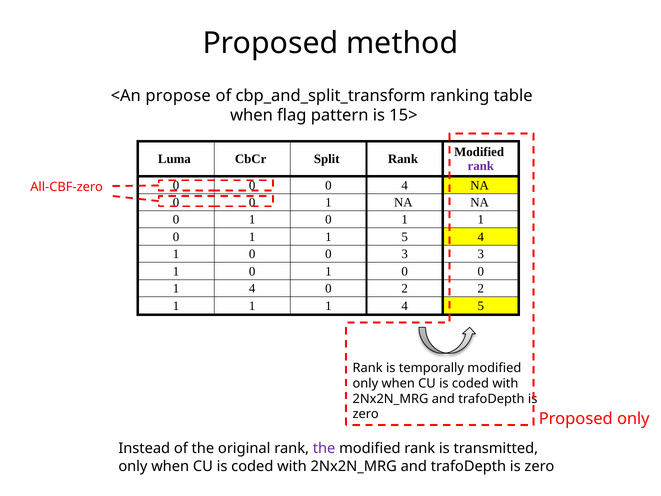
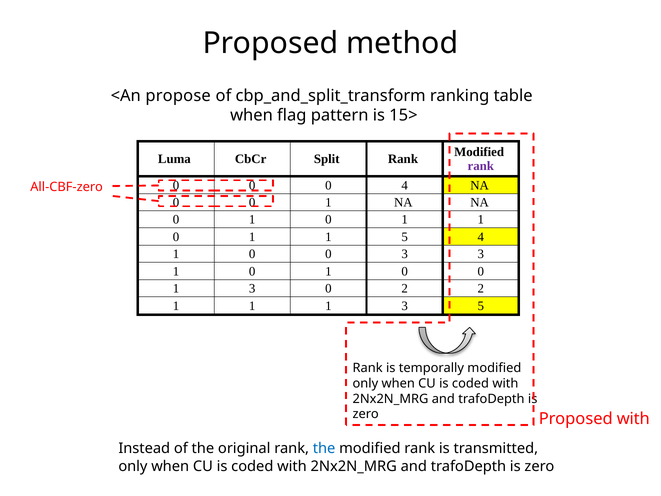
4 at (252, 288): 4 -> 3
1 1 4: 4 -> 3
Proposed only: only -> with
the at (324, 448) colour: purple -> blue
